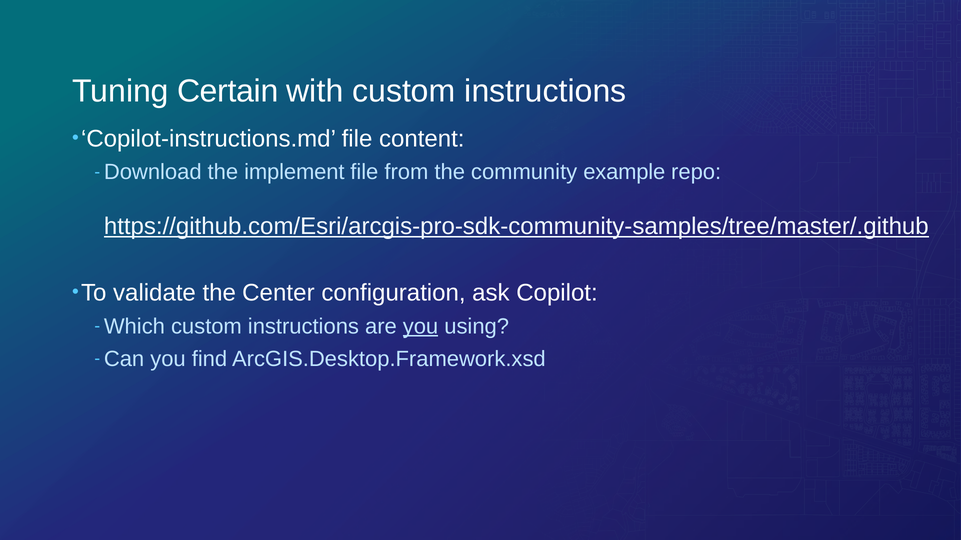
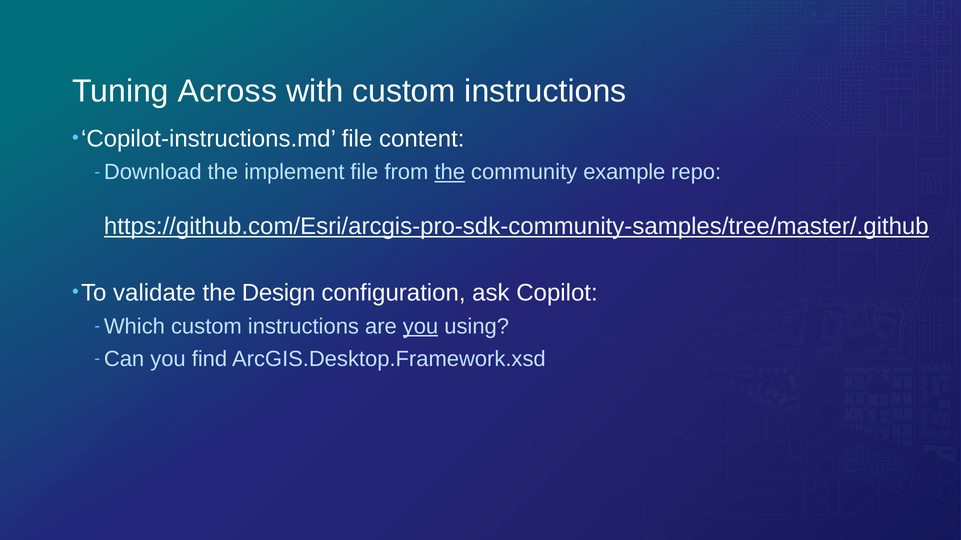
Certain: Certain -> Across
the at (450, 172) underline: none -> present
Center: Center -> Design
